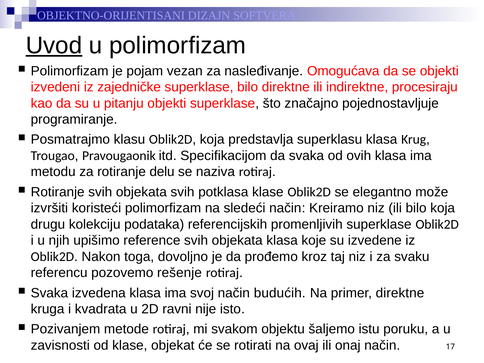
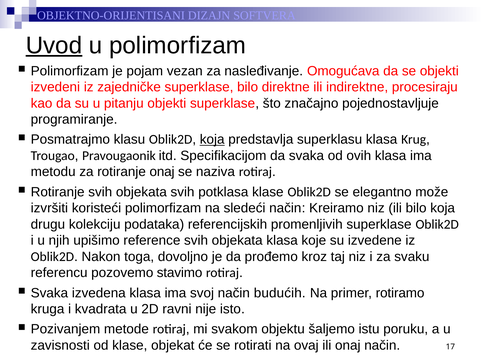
koja at (212, 140) underline: none -> present
rotiranje delu: delu -> onaj
rešenje: rešenje -> stavimo
primer direktne: direktne -> rotiramo
